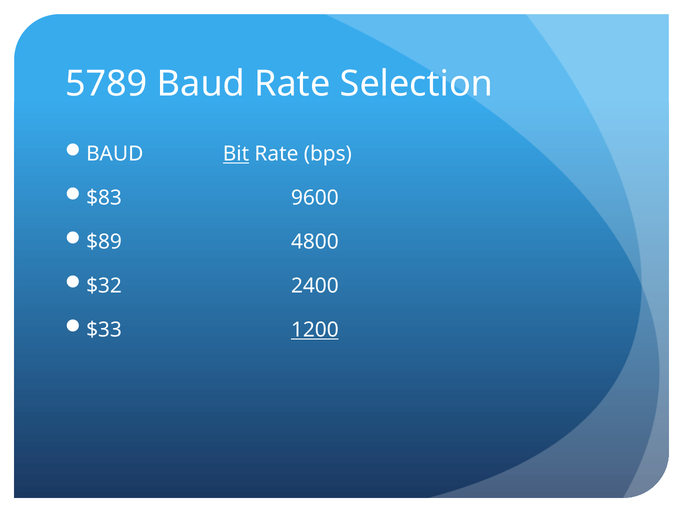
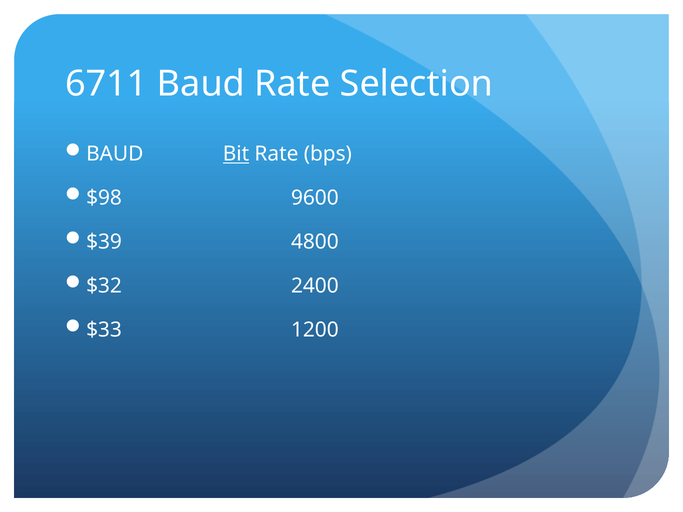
5789: 5789 -> 6711
$83: $83 -> $98
$89: $89 -> $39
1200 underline: present -> none
